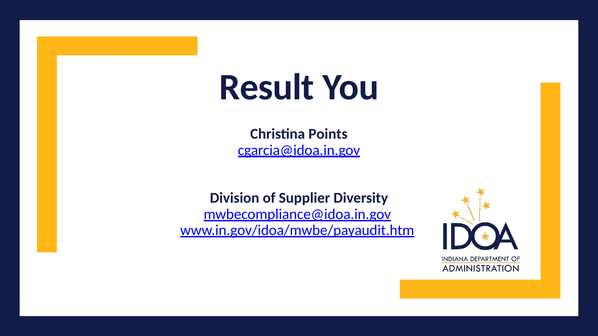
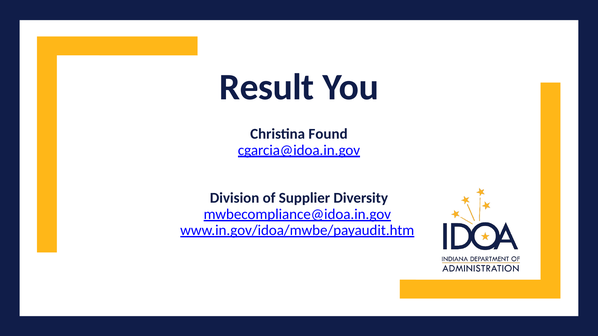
Points: Points -> Found
